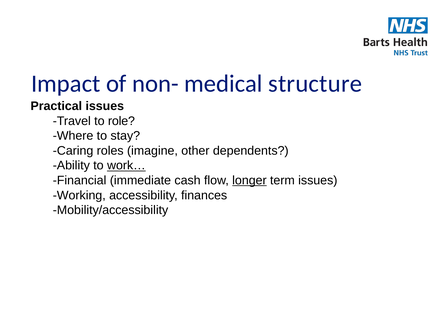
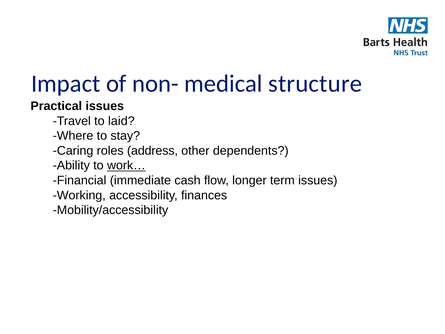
role: role -> laid
imagine: imagine -> address
longer underline: present -> none
